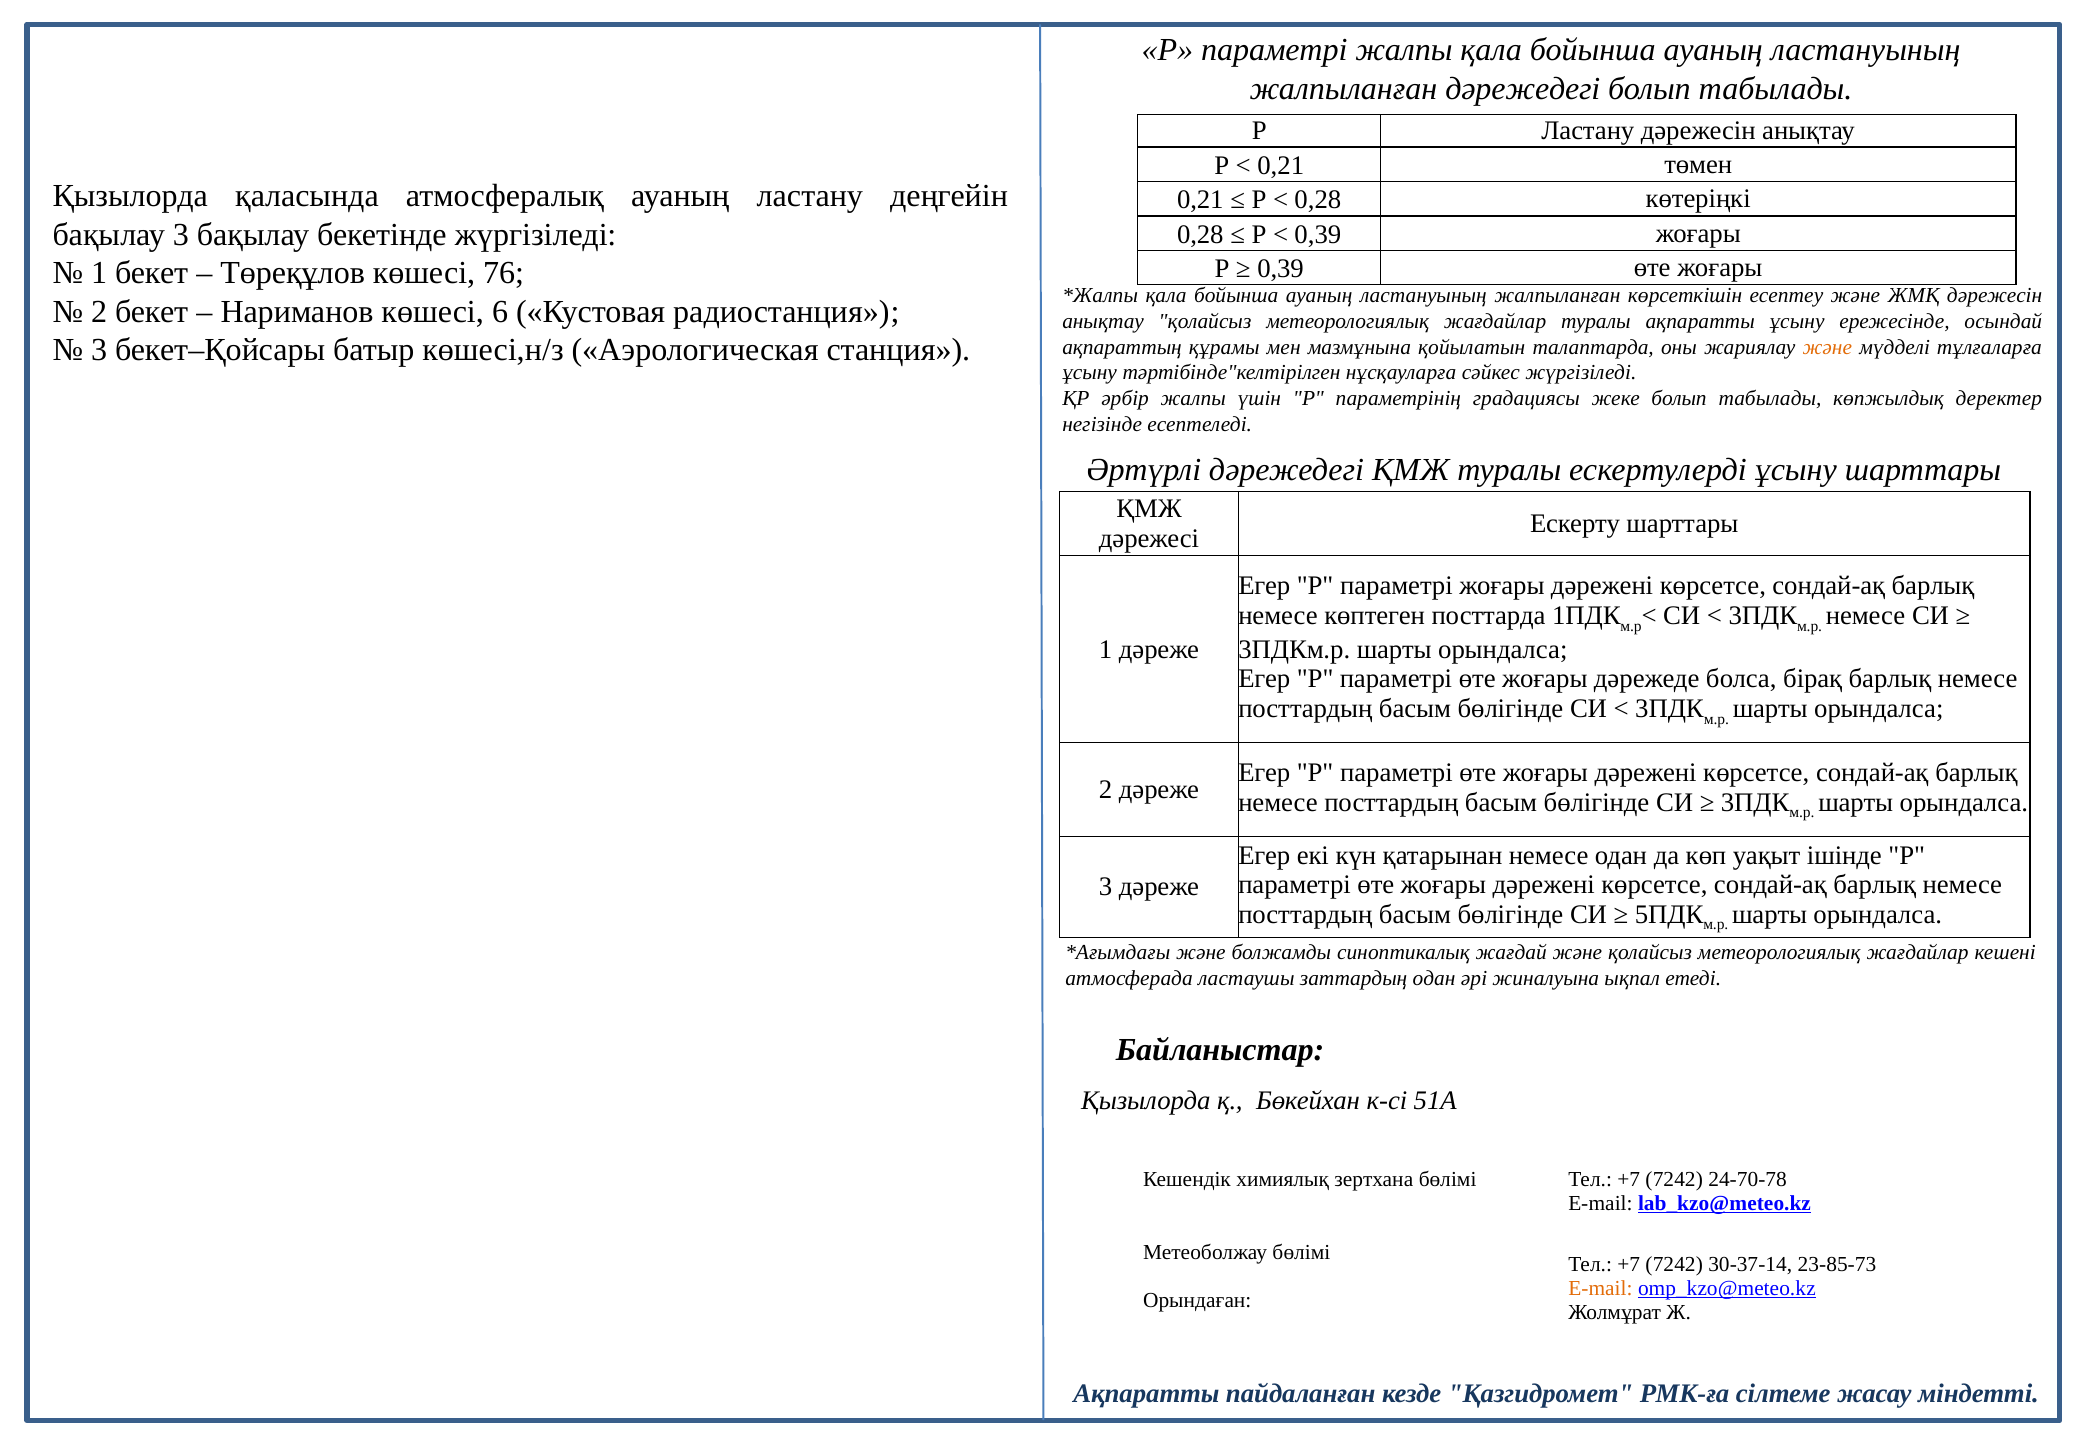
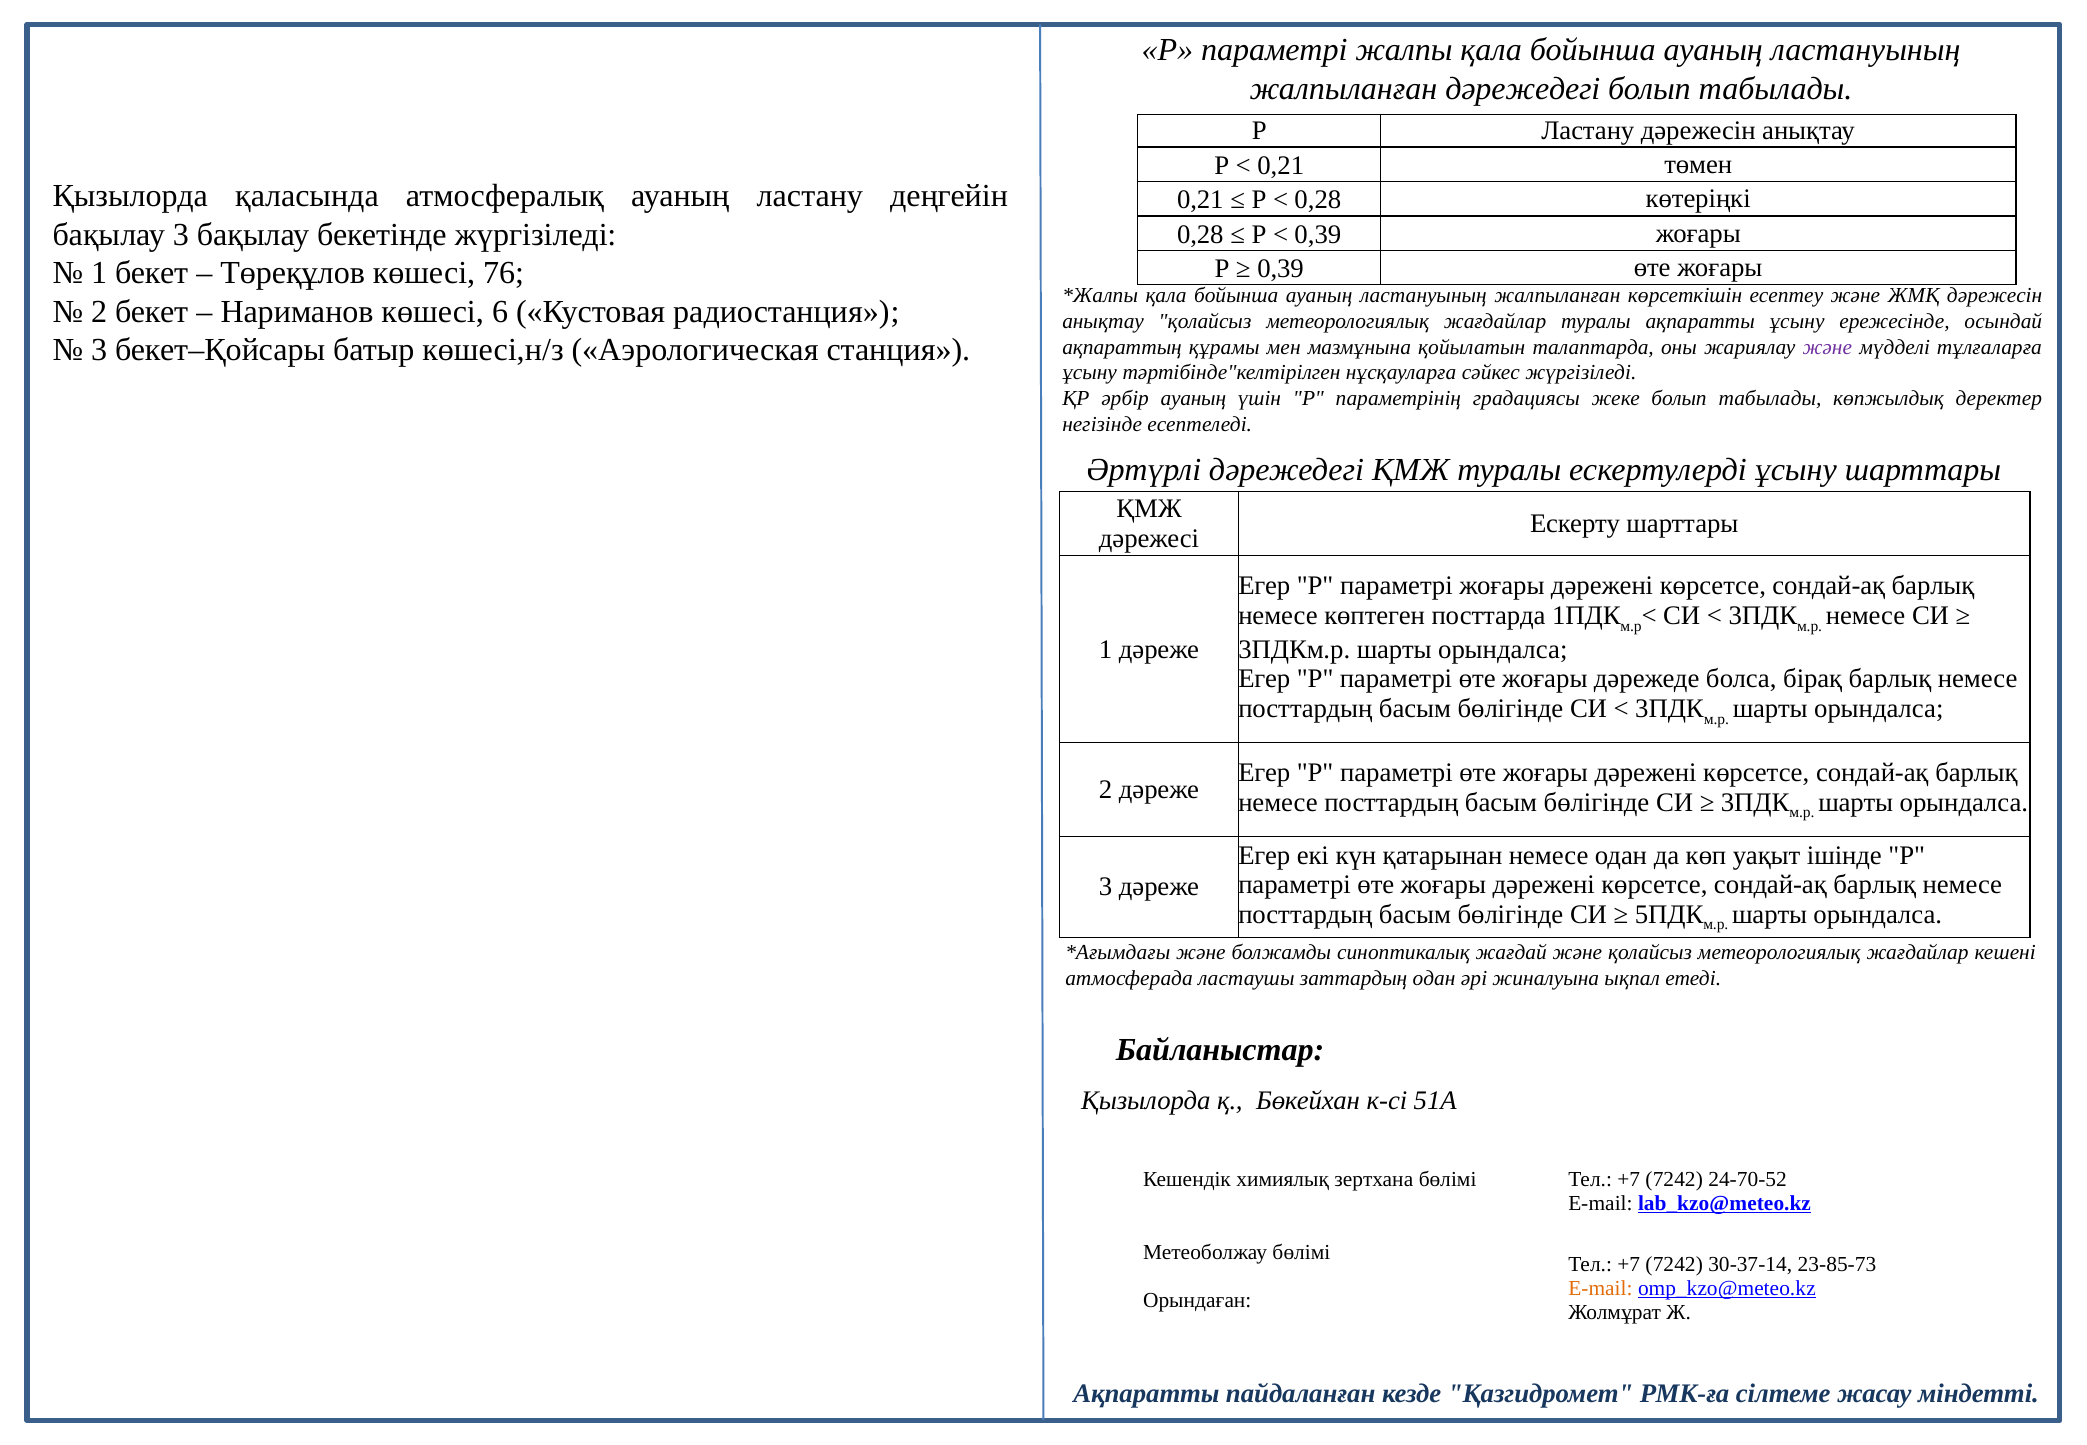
және at (1827, 347) colour: orange -> purple
әрбір жалпы: жалпы -> ауаның
24-70-78: 24-70-78 -> 24-70-52
